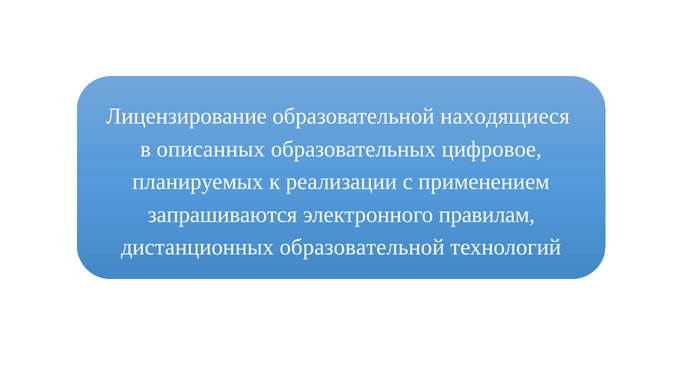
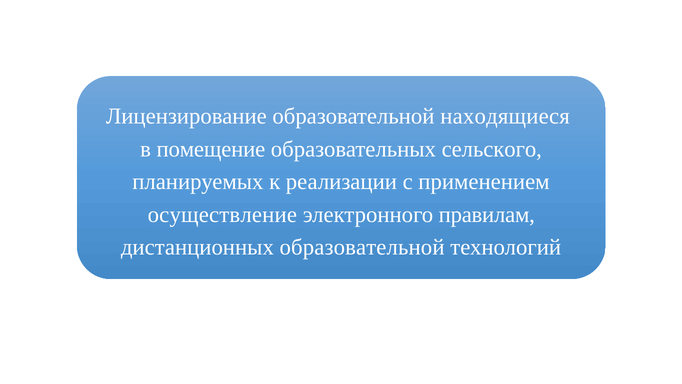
описанных: описанных -> помещение
цифровое: цифровое -> сельского
запрашиваются: запрашиваются -> осуществление
